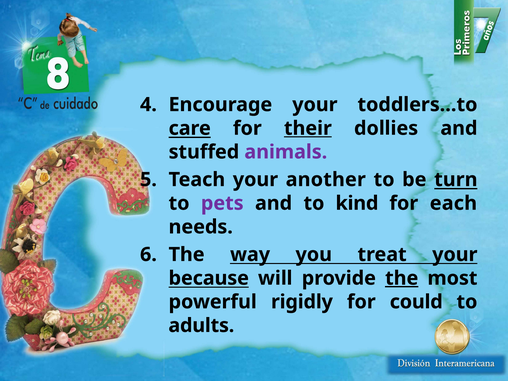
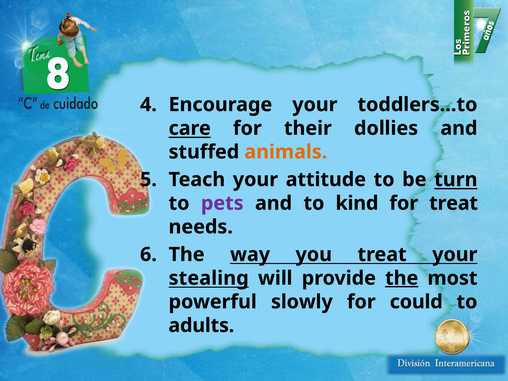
their underline: present -> none
animals colour: purple -> orange
another: another -> attitude
for each: each -> treat
because: because -> stealing
rigidly: rigidly -> slowly
